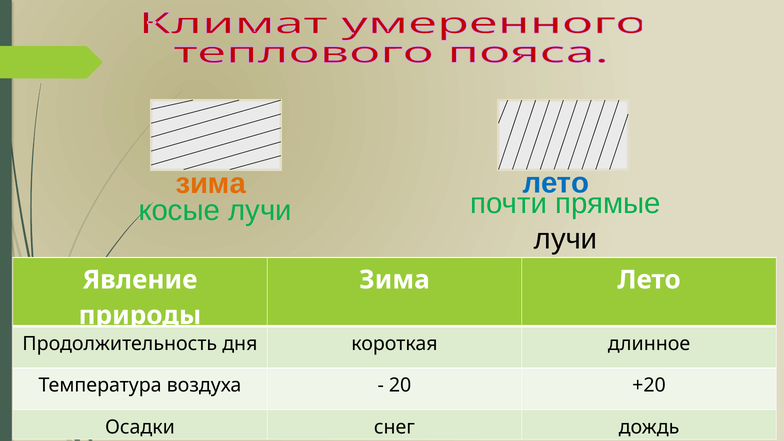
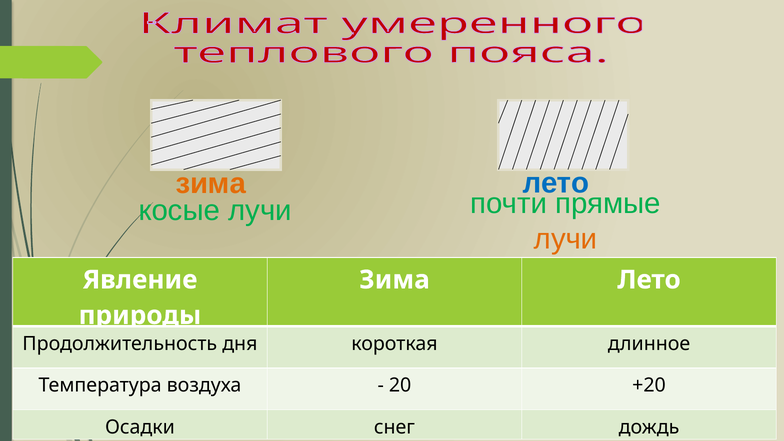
лучи at (566, 239) colour: black -> orange
